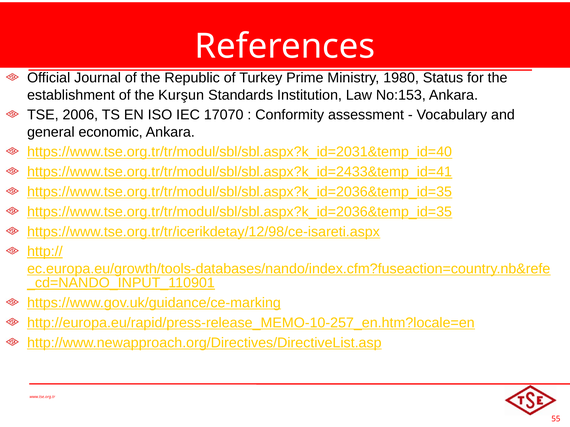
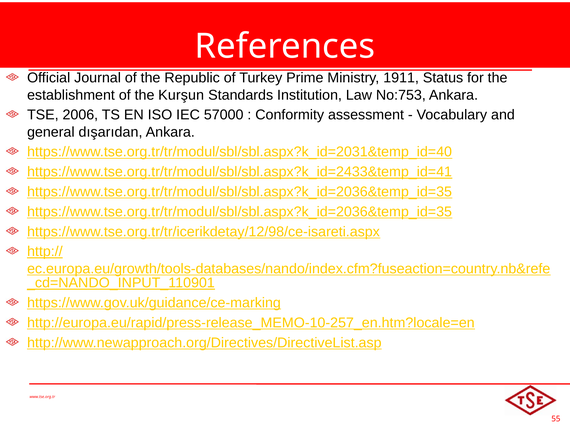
1980: 1980 -> 1911
No:153: No:153 -> No:753
17070: 17070 -> 57000
economic: economic -> dışarıdan
